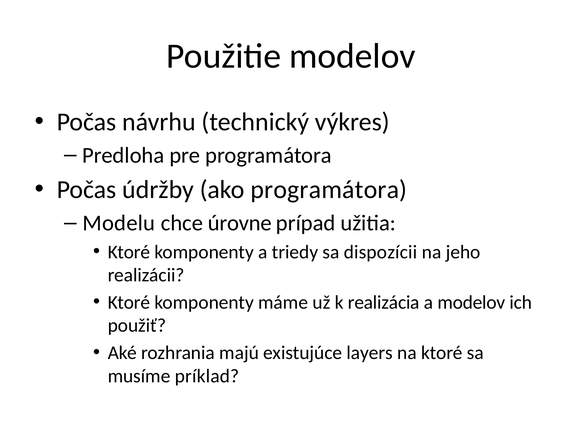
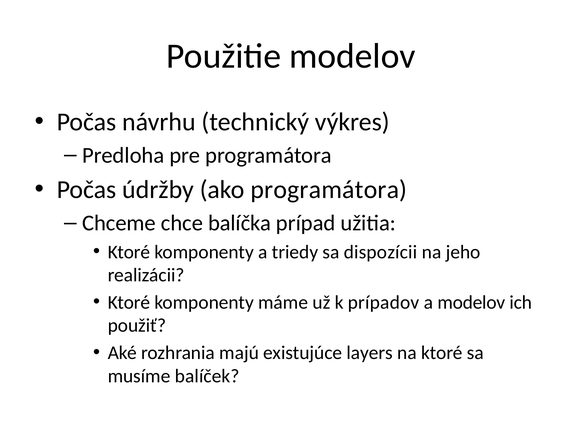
Modelu: Modelu -> Chceme
úrovne: úrovne -> balíčka
realizácia: realizácia -> prípadov
príklad: príklad -> balíček
